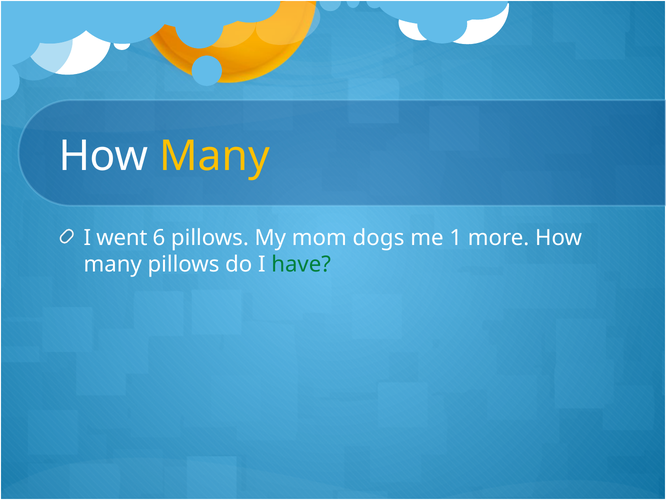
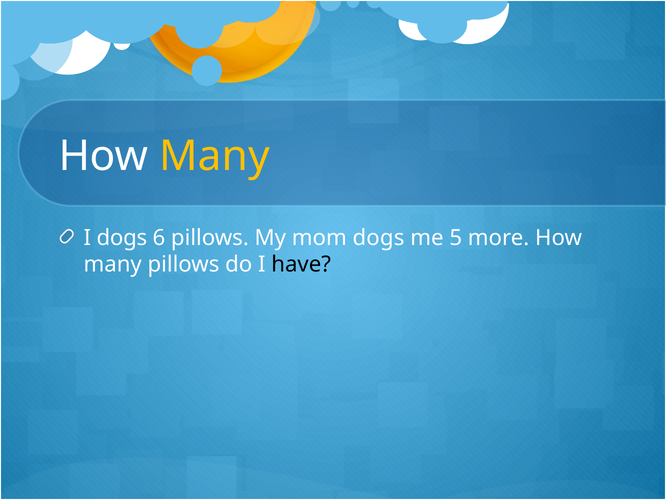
I went: went -> dogs
1: 1 -> 5
have colour: green -> black
